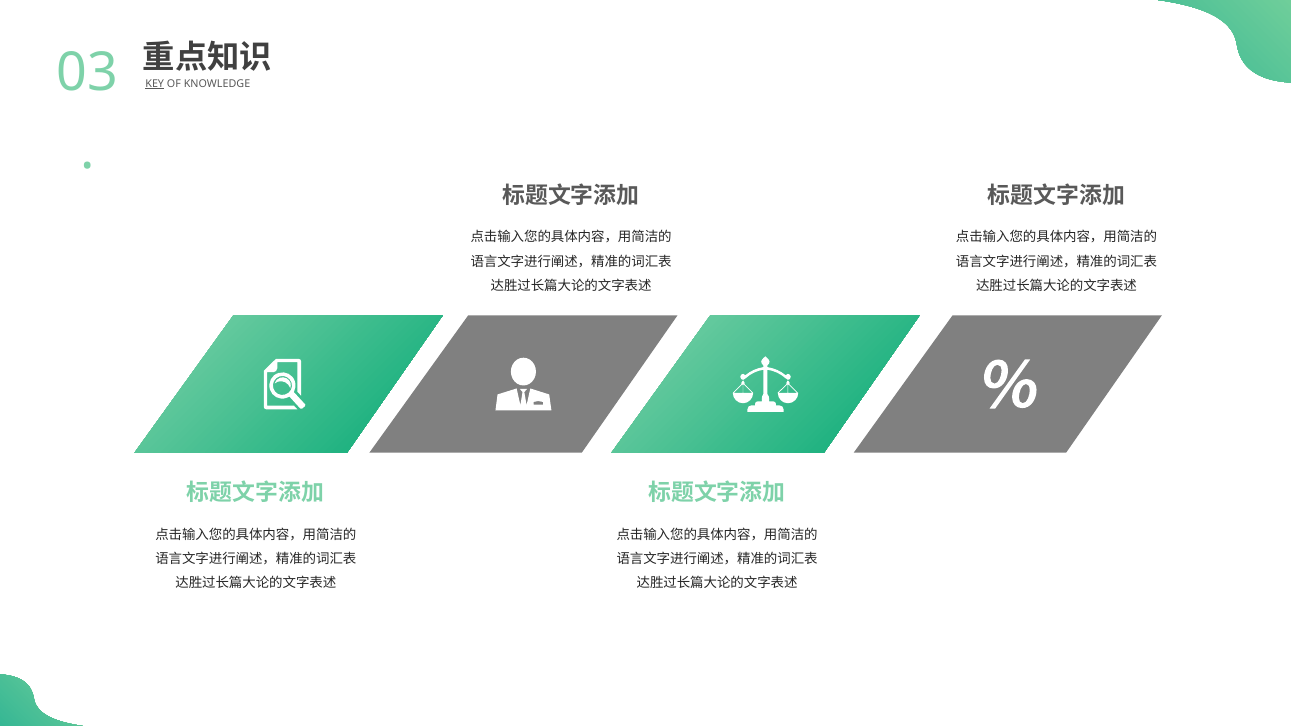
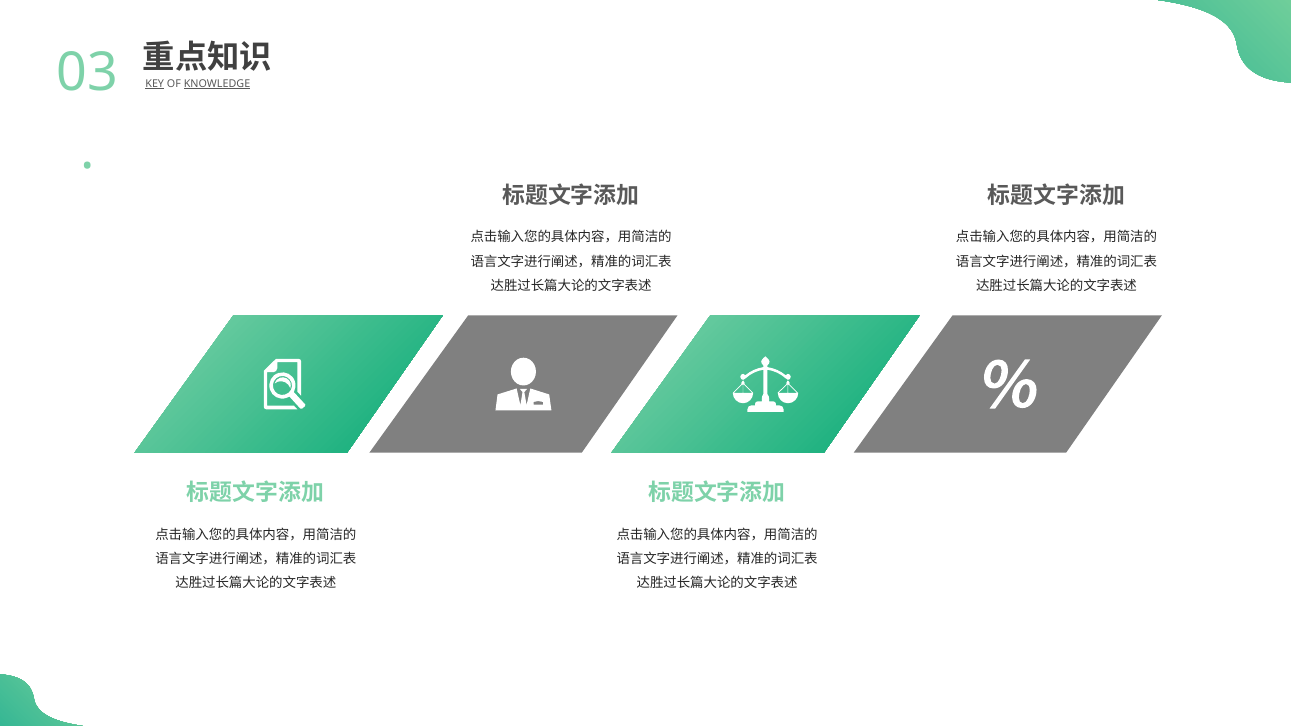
KNOWLEDGE underline: none -> present
